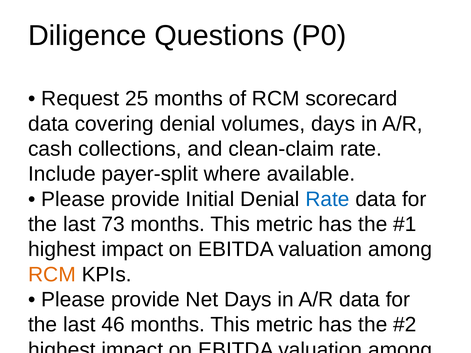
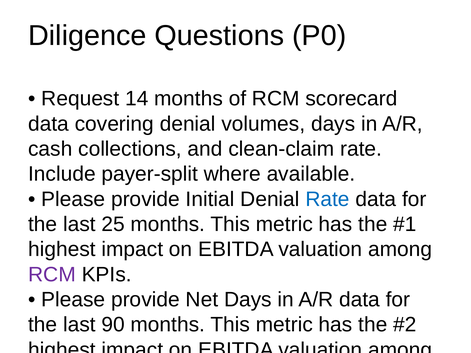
25: 25 -> 14
73: 73 -> 25
RCM at (52, 275) colour: orange -> purple
46: 46 -> 90
